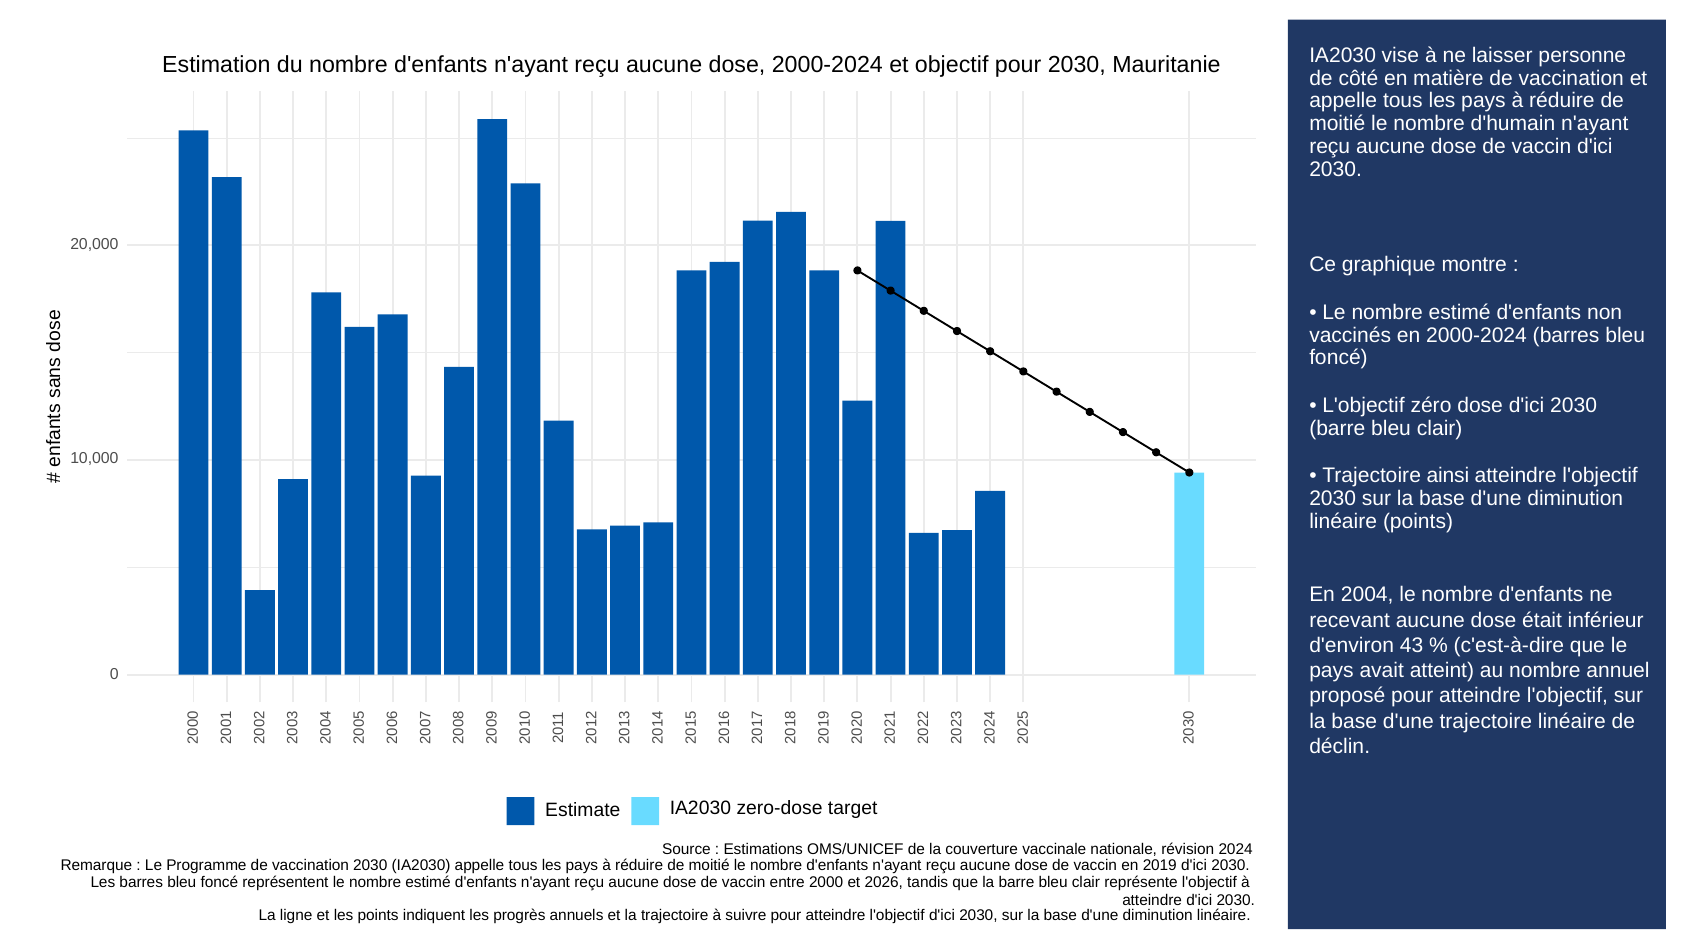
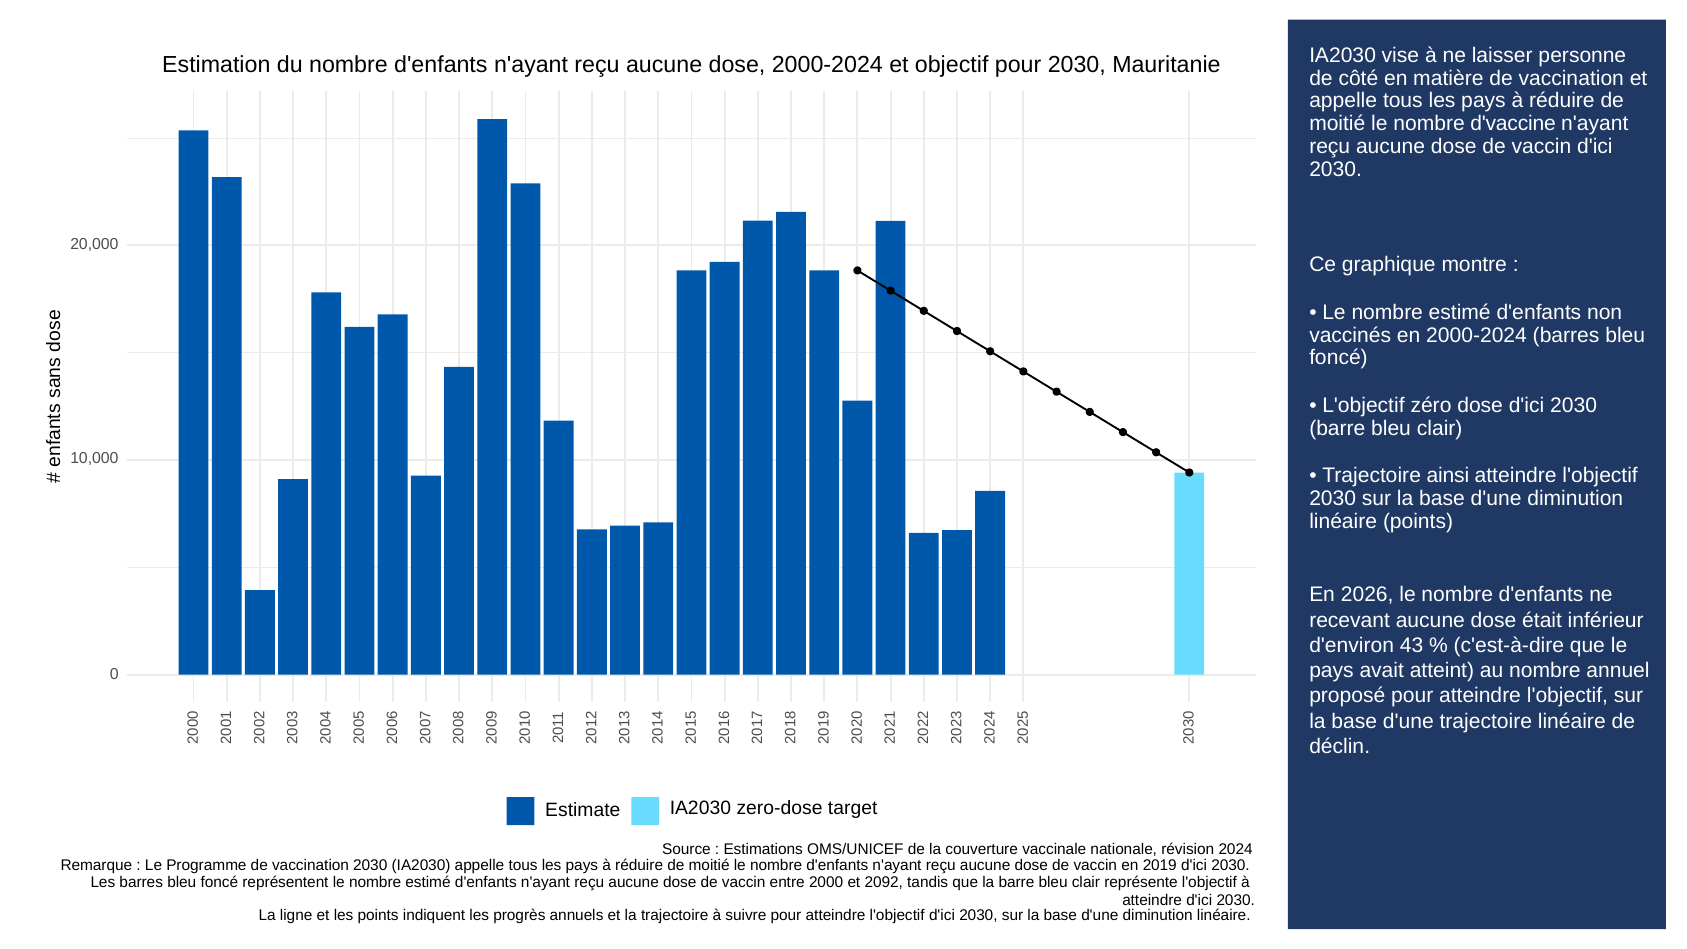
d'humain: d'humain -> d'vaccine
2004: 2004 -> 2026
2026: 2026 -> 2092
